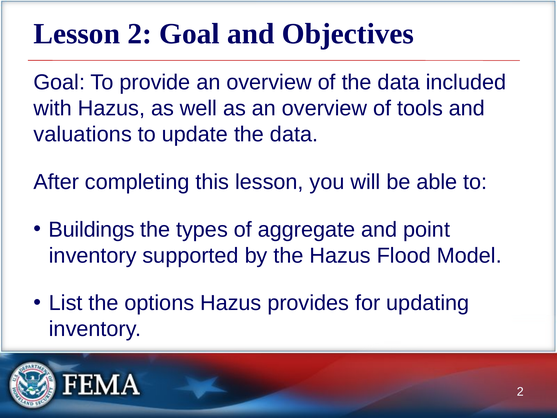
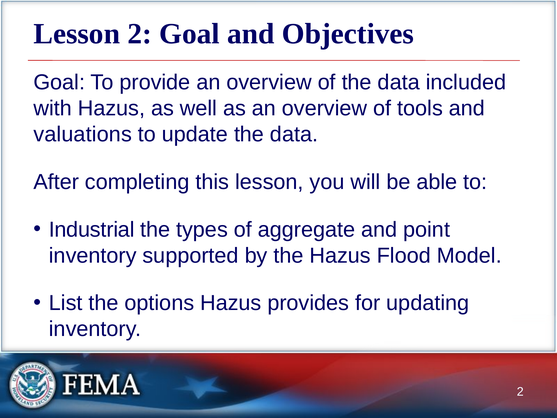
Buildings: Buildings -> Industrial
